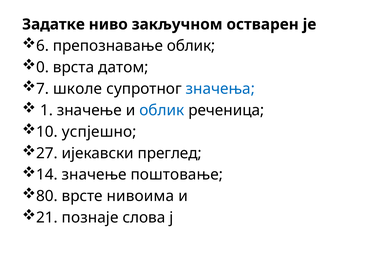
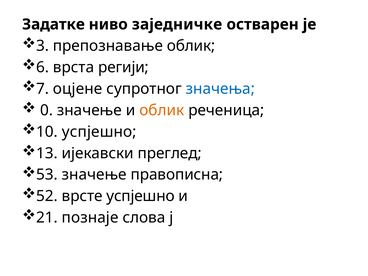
закључном: закључном -> заједничке
6: 6 -> 3
0: 0 -> 6
датом: датом -> регији
школе: школе -> оцјене
1: 1 -> 0
облик at (162, 110) colour: blue -> orange
27: 27 -> 13
14: 14 -> 53
поштовање: поштовање -> правописна
80: 80 -> 52
врсте нивоима: нивоима -> успјешно
